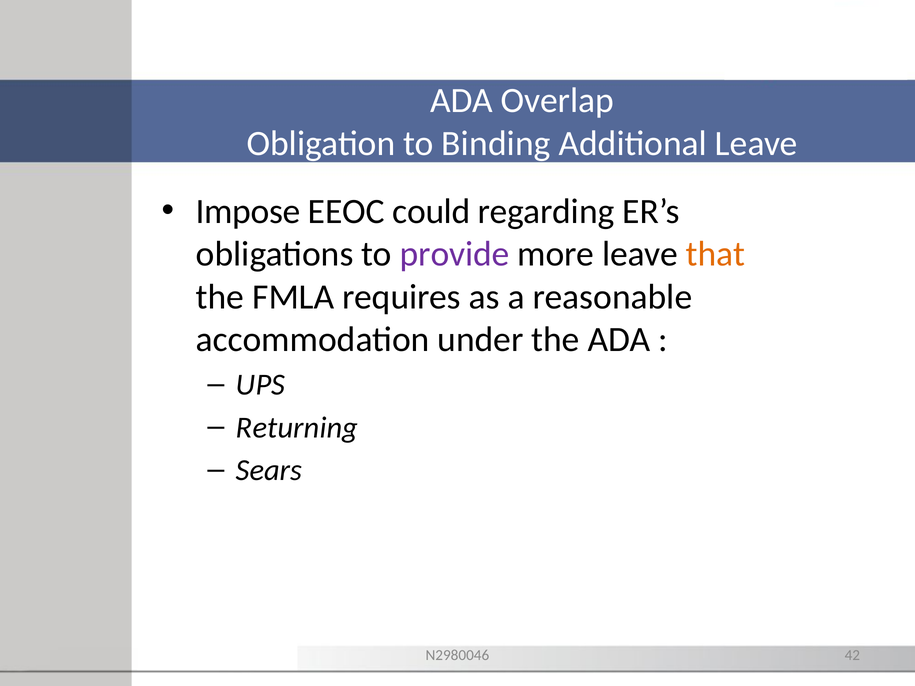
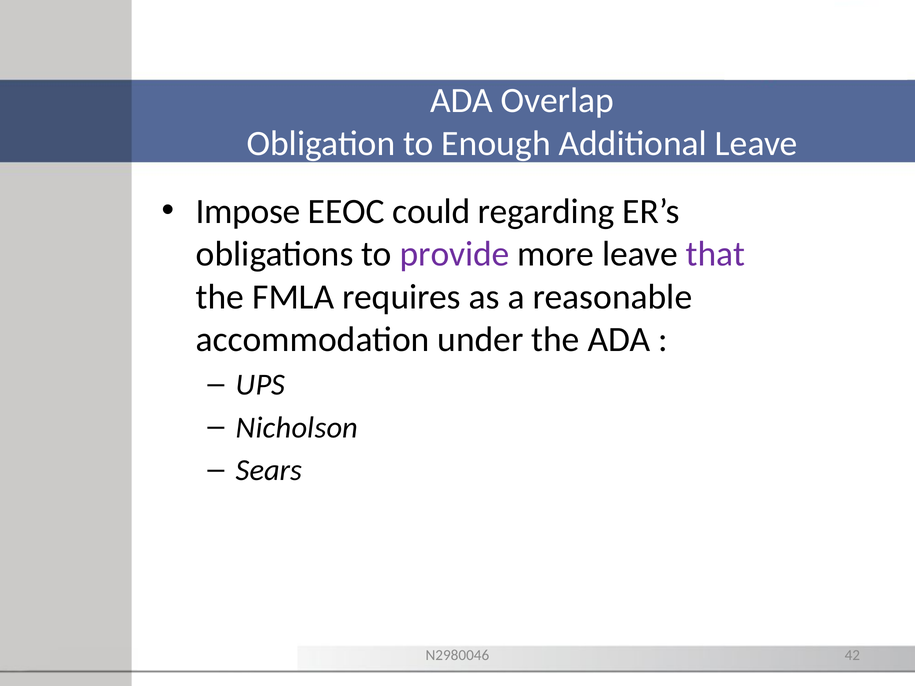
Binding: Binding -> Enough
that colour: orange -> purple
Returning: Returning -> Nicholson
